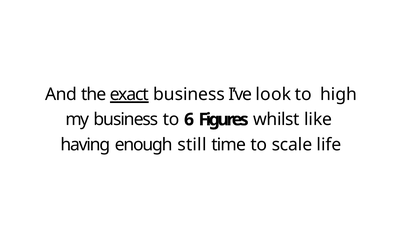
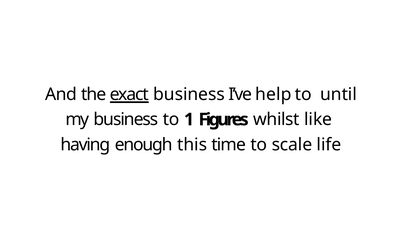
look: look -> help
high: high -> until
6: 6 -> 1
still: still -> this
